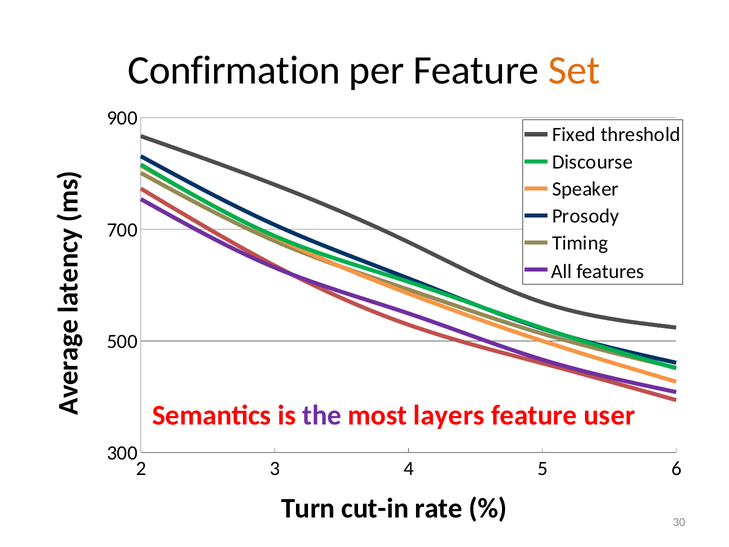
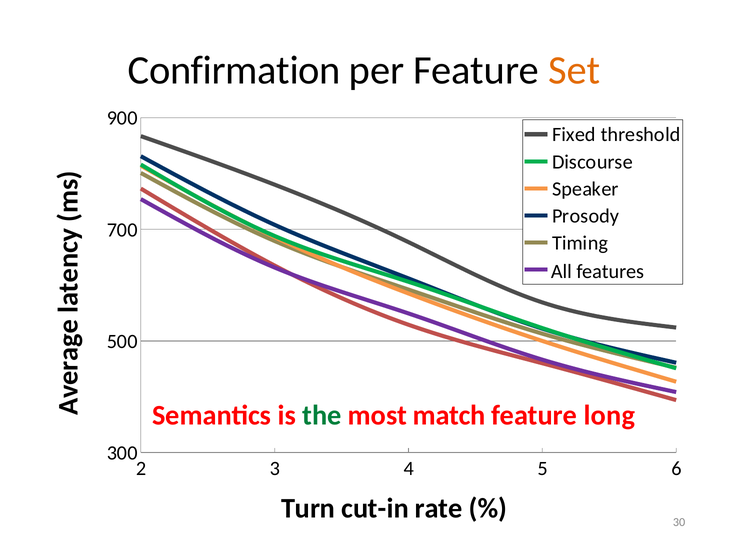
the colour: purple -> green
layers: layers -> match
user: user -> long
